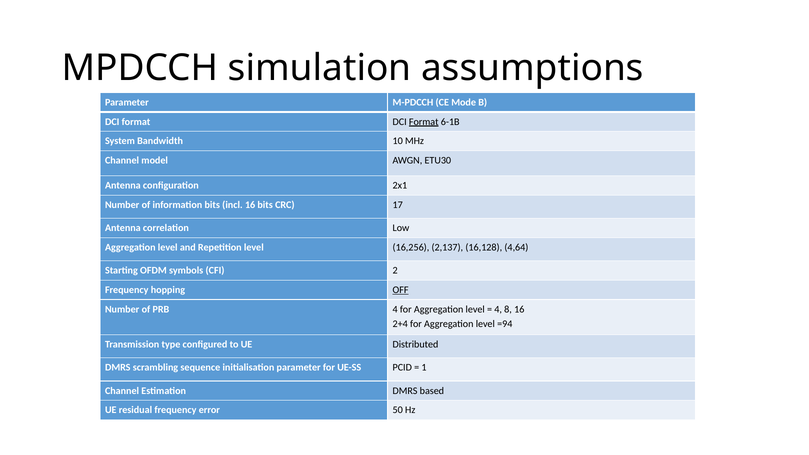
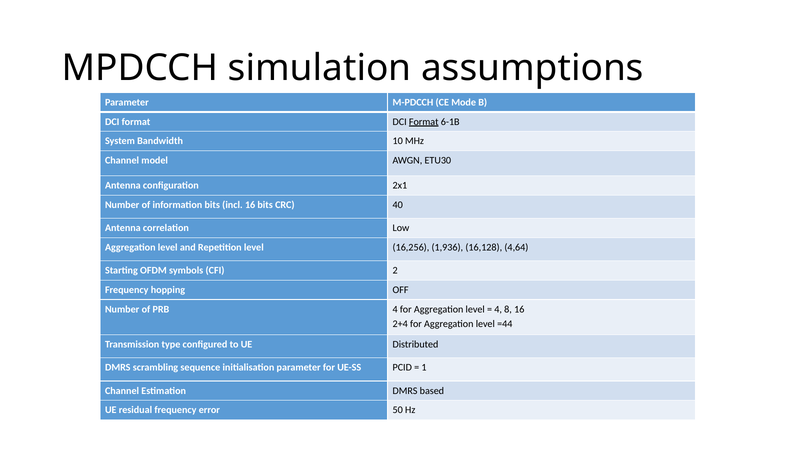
17: 17 -> 40
2,137: 2,137 -> 1,936
OFF underline: present -> none
=94: =94 -> =44
